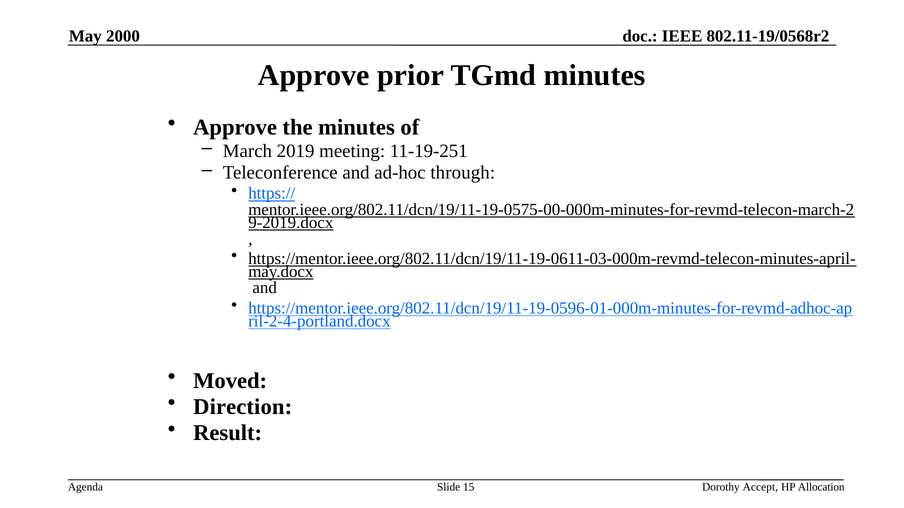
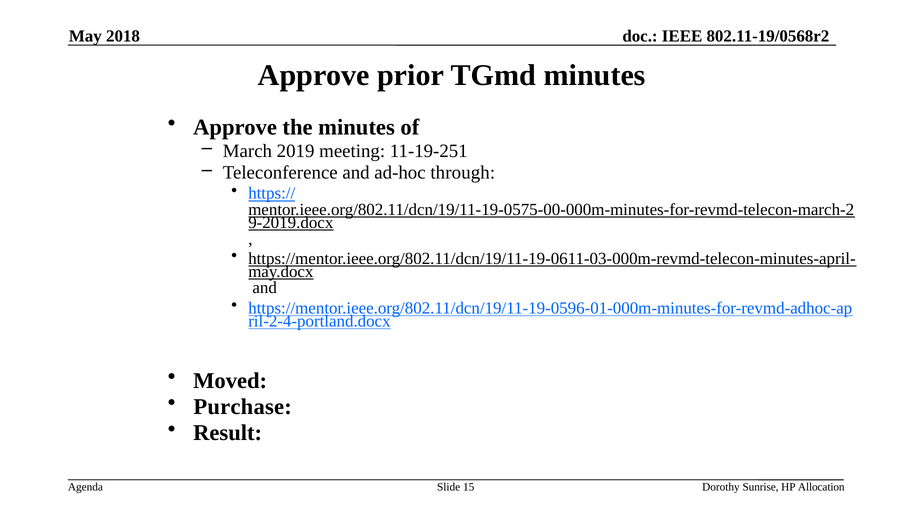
2000: 2000 -> 2018
Direction: Direction -> Purchase
Accept: Accept -> Sunrise
